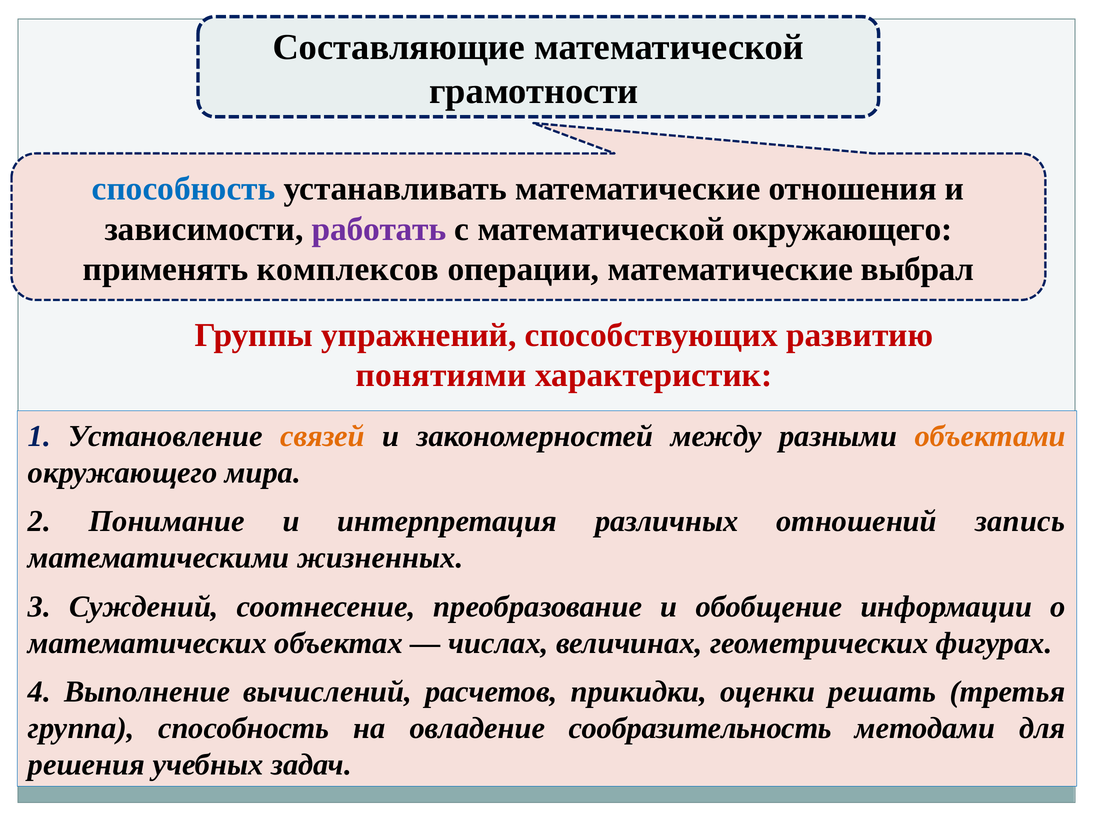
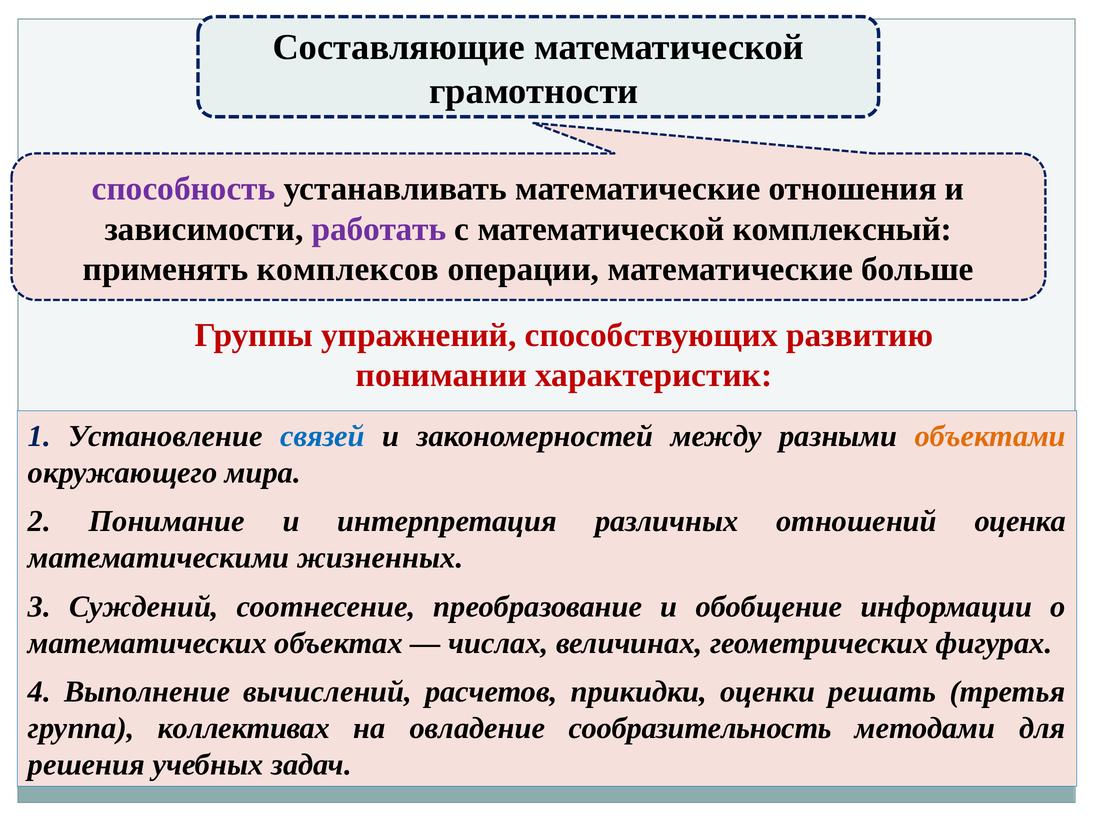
способность at (184, 189) colour: blue -> purple
математической окружающего: окружающего -> комплексный
выбрал: выбрал -> больше
понятиями: понятиями -> понимании
связей colour: orange -> blue
запись: запись -> оценка
группа способность: способность -> коллективах
